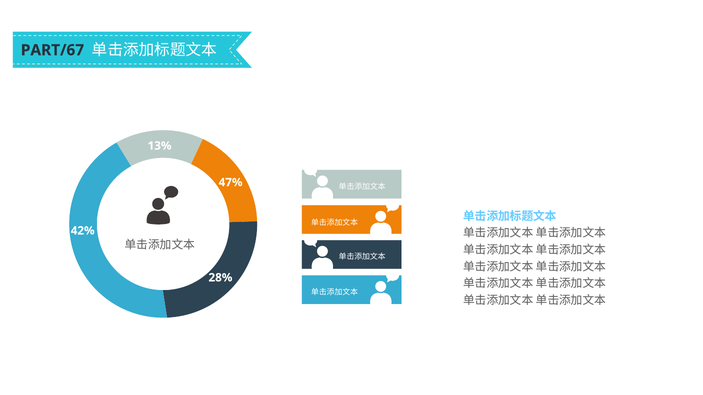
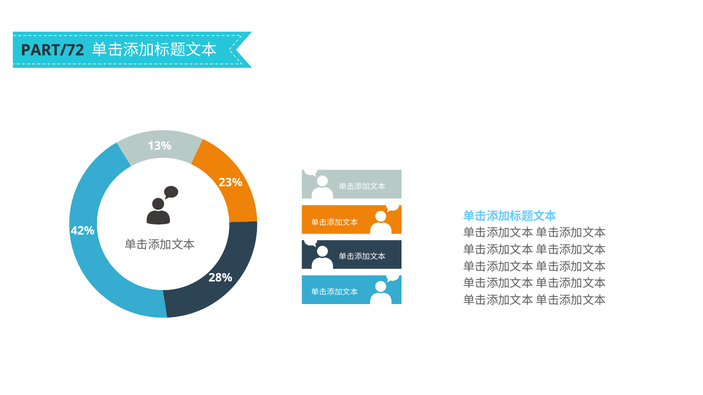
PART/67: PART/67 -> PART/72
47%: 47% -> 23%
